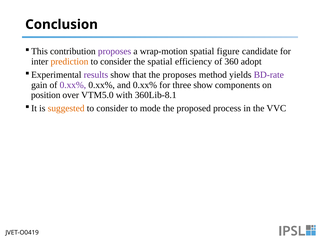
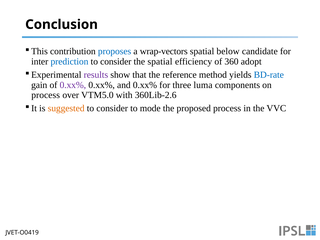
proposes at (115, 51) colour: purple -> blue
wrap-motion: wrap-motion -> wrap-vectors
figure: figure -> below
prediction colour: orange -> blue
the proposes: proposes -> reference
BD-rate colour: purple -> blue
three show: show -> luma
position at (46, 95): position -> process
360Lib-8.1: 360Lib-8.1 -> 360Lib-2.6
